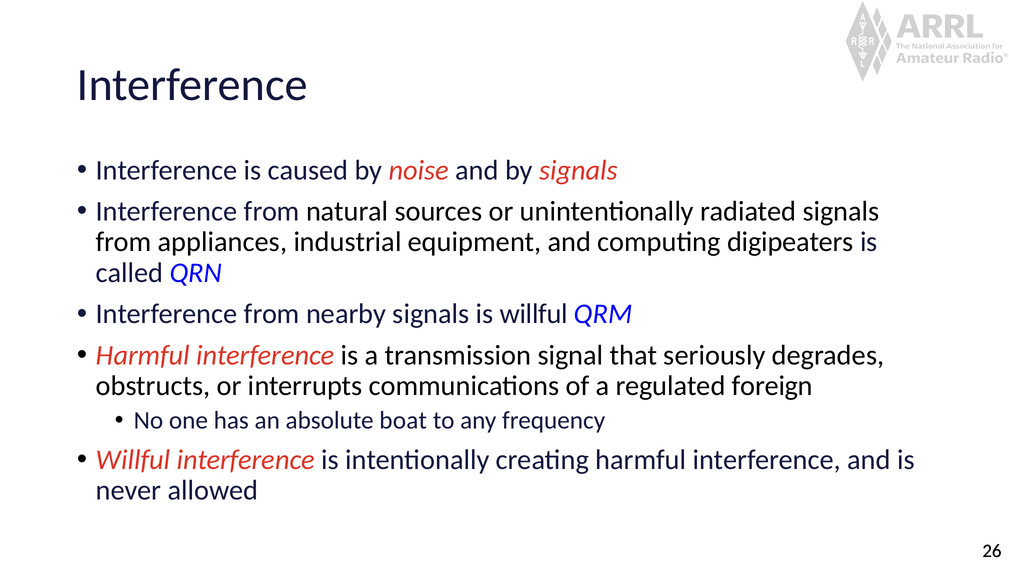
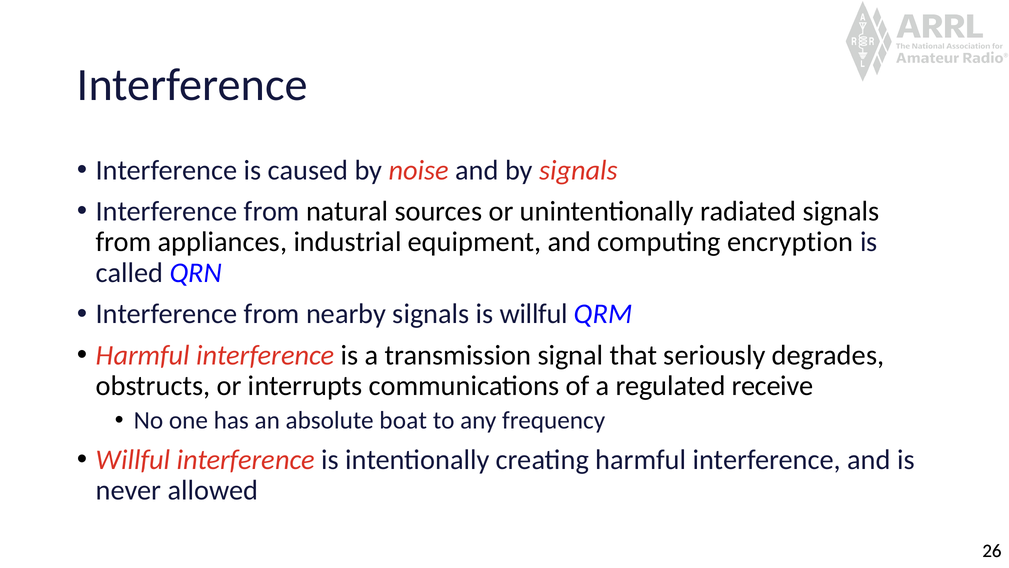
digipeaters: digipeaters -> encryption
foreign: foreign -> receive
